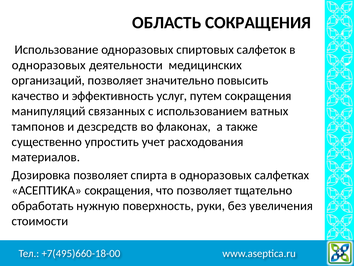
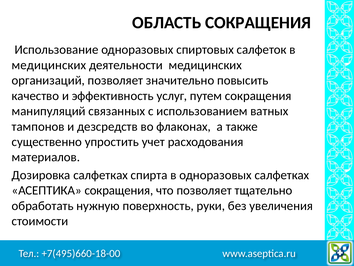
одноразовых at (49, 65): одноразовых -> медицинских
Дозировка позволяет: позволяет -> салфетках
